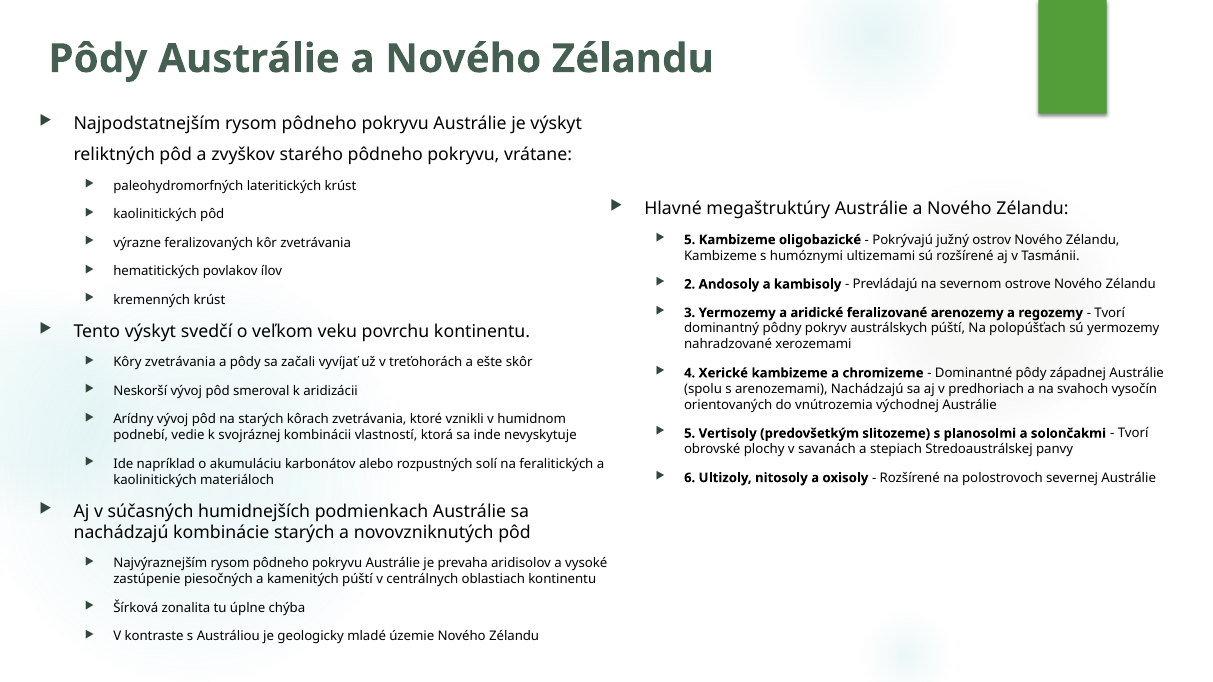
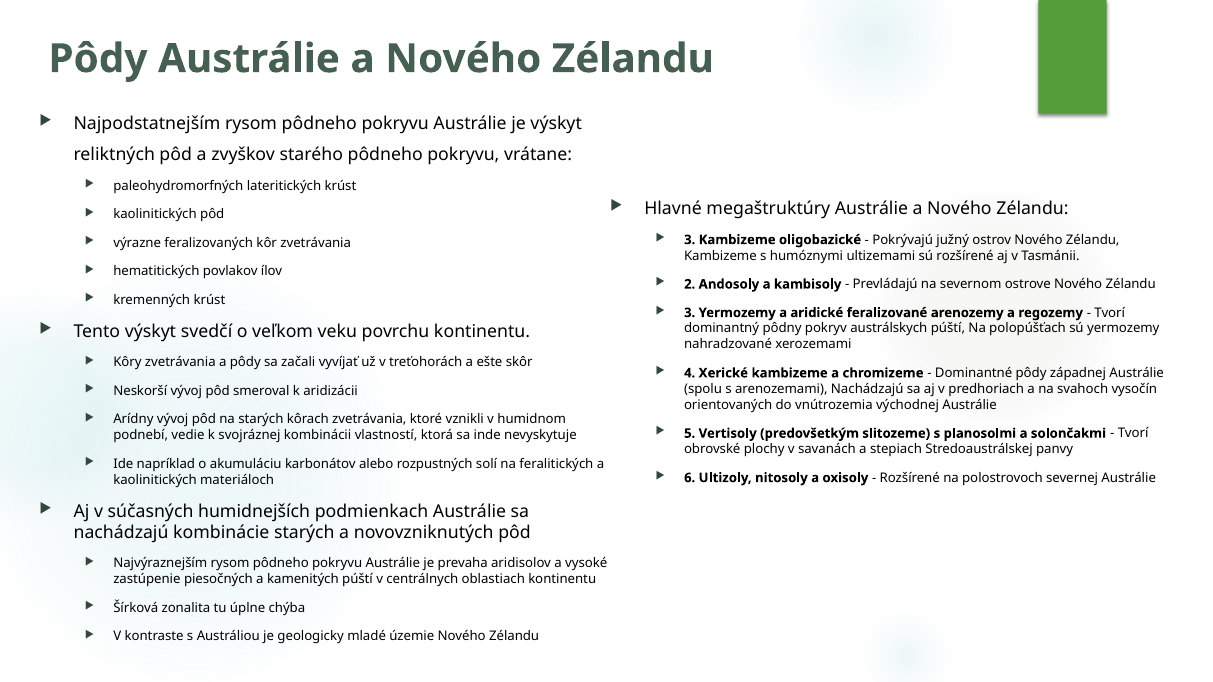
5 at (690, 240): 5 -> 3
